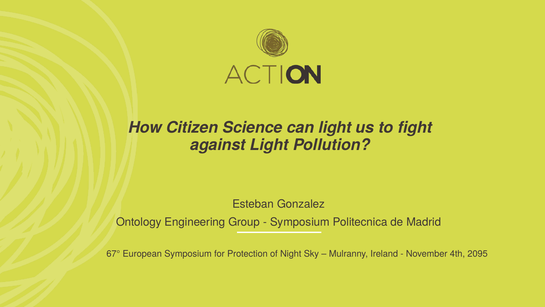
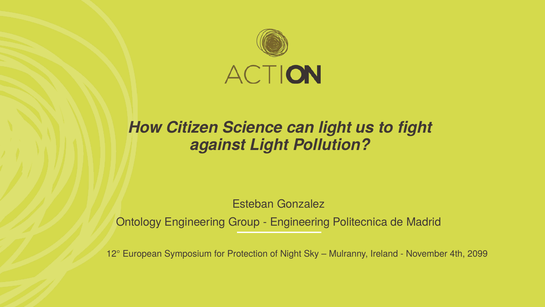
Symposium at (300, 222): Symposium -> Engineering
67°: 67° -> 12°
2095: 2095 -> 2099
